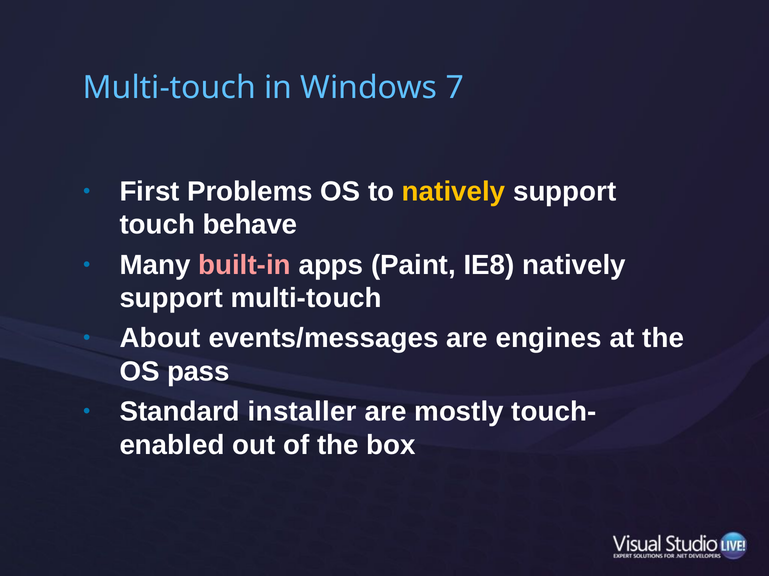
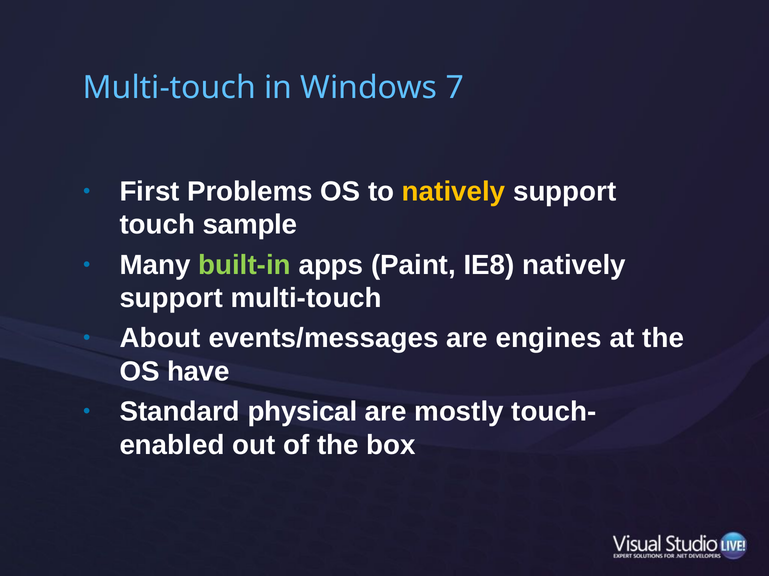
behave: behave -> sample
built-in colour: pink -> light green
pass: pass -> have
installer: installer -> physical
